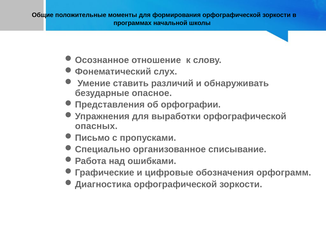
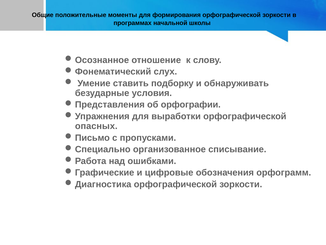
различий: различий -> подборку
опасное: опасное -> условия
